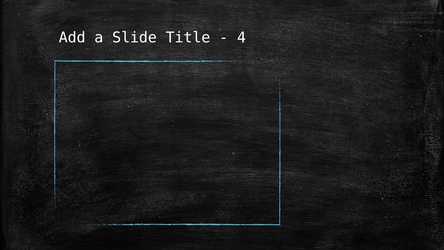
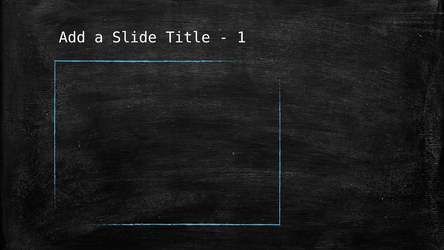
4: 4 -> 1
